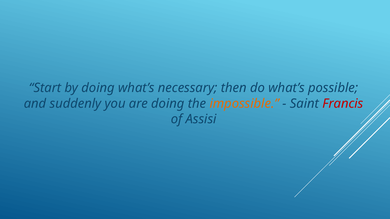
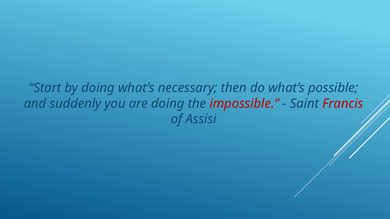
impossible colour: orange -> red
